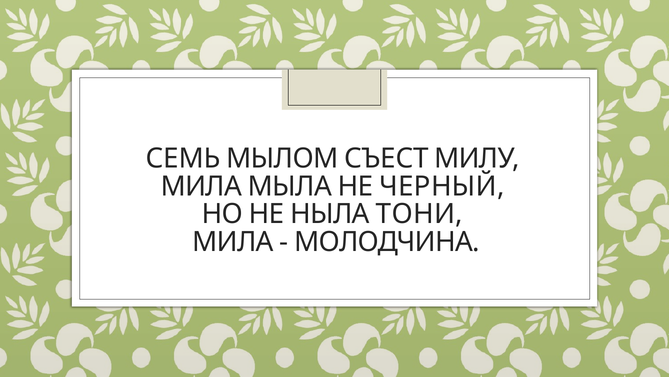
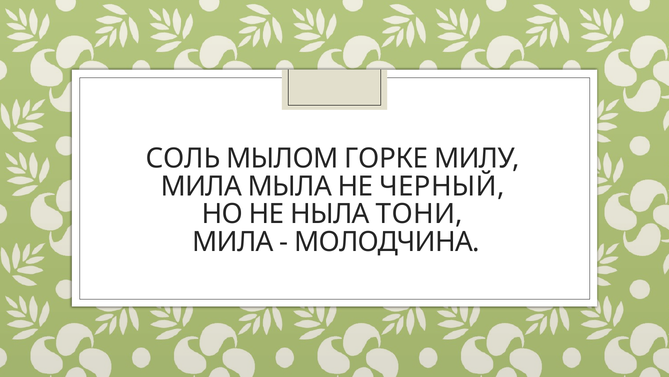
СЕМЬ: СЕМЬ -> СОЛЬ
СЪЕСТ: СЪЕСТ -> ГОРКЕ
